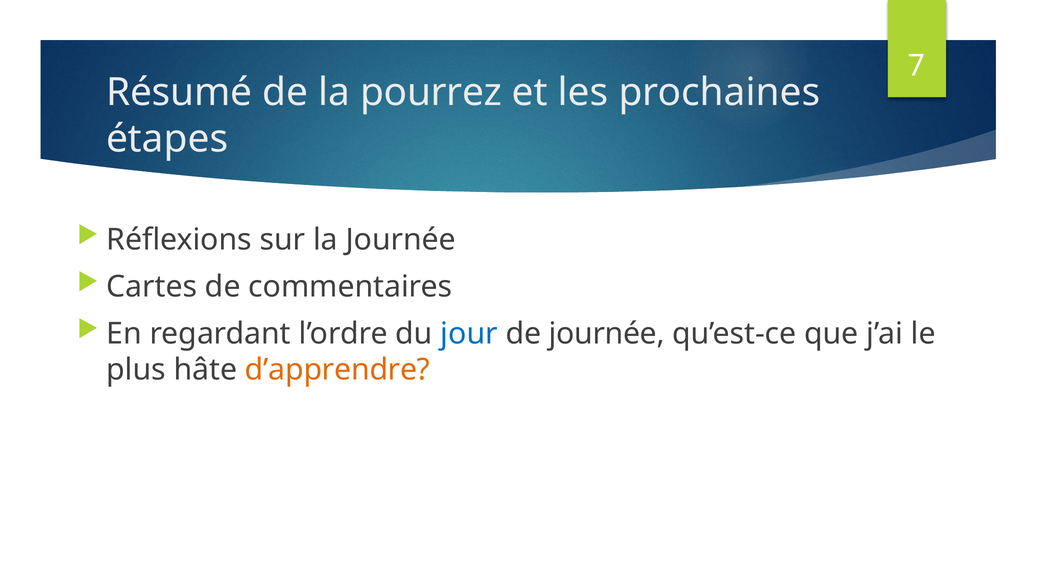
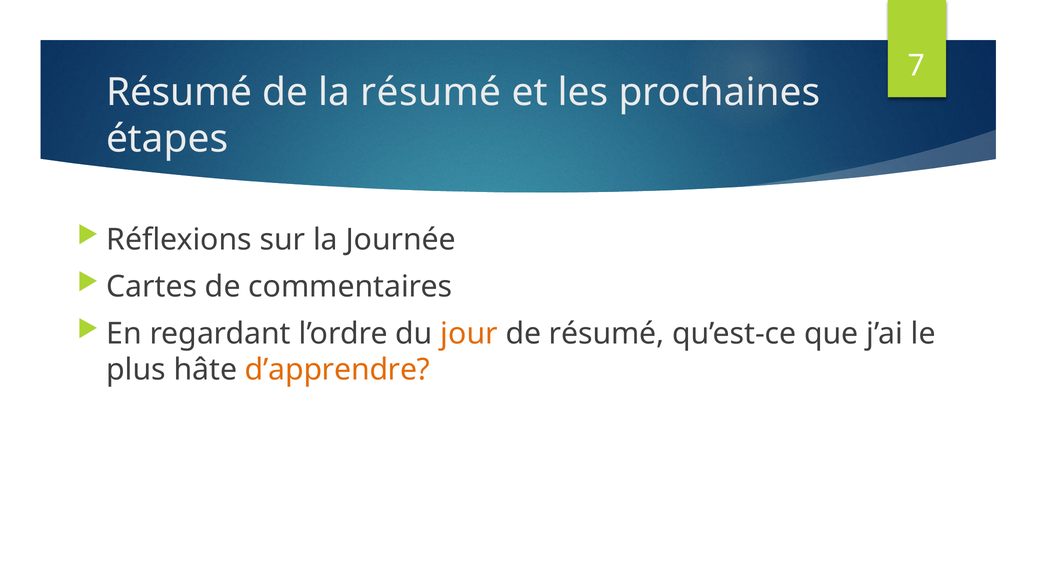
la pourrez: pourrez -> résumé
jour colour: blue -> orange
de journée: journée -> résumé
